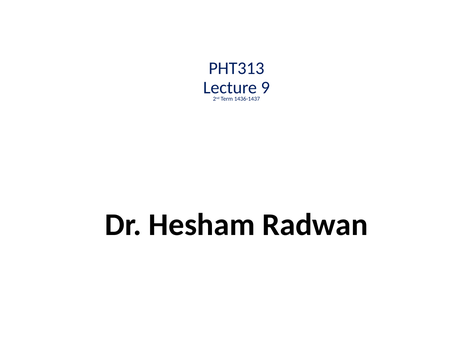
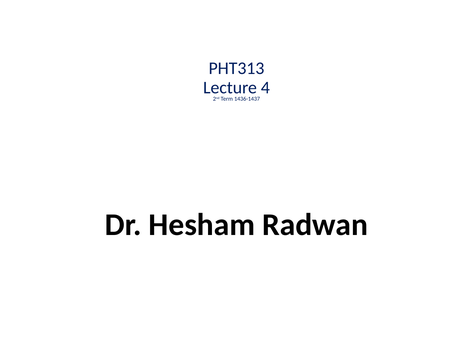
9: 9 -> 4
